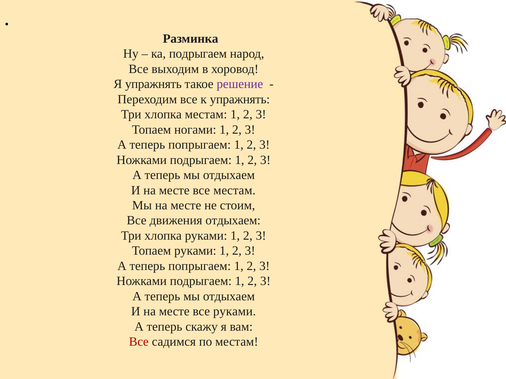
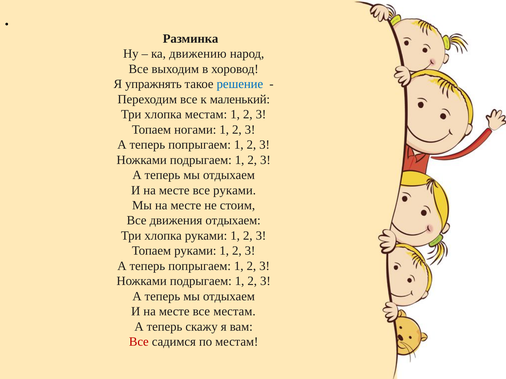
ка подрыгаем: подрыгаем -> движению
решение colour: purple -> blue
к упражнять: упражнять -> маленький
все местам: местам -> руками
все руками: руками -> местам
